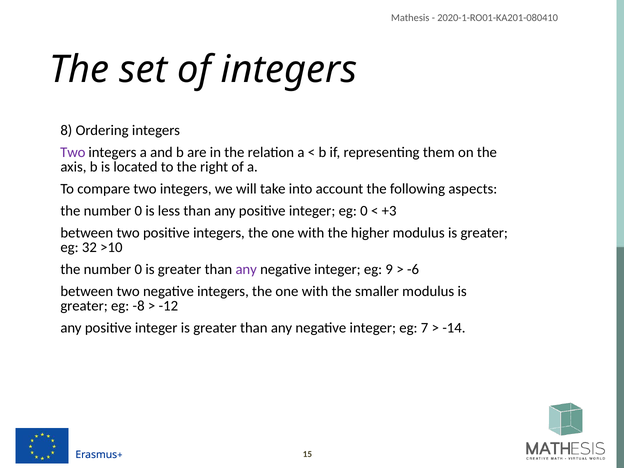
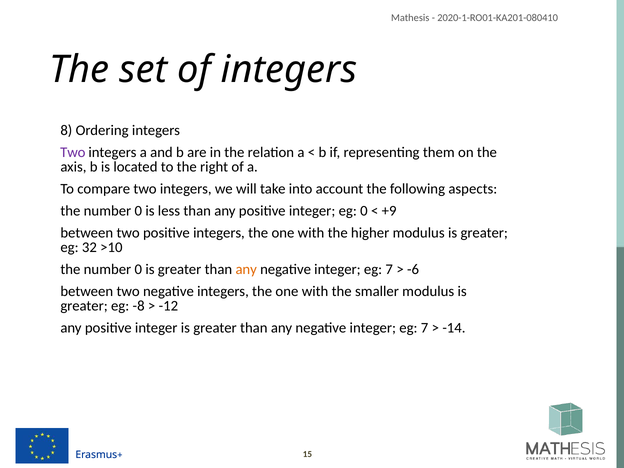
+3: +3 -> +9
any at (246, 269) colour: purple -> orange
9 at (389, 269): 9 -> 7
